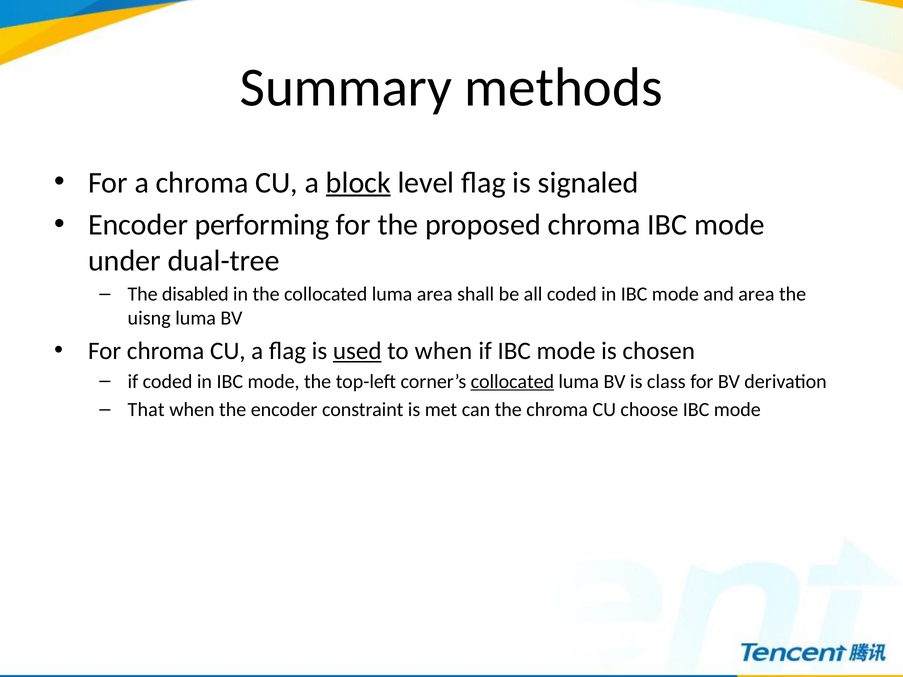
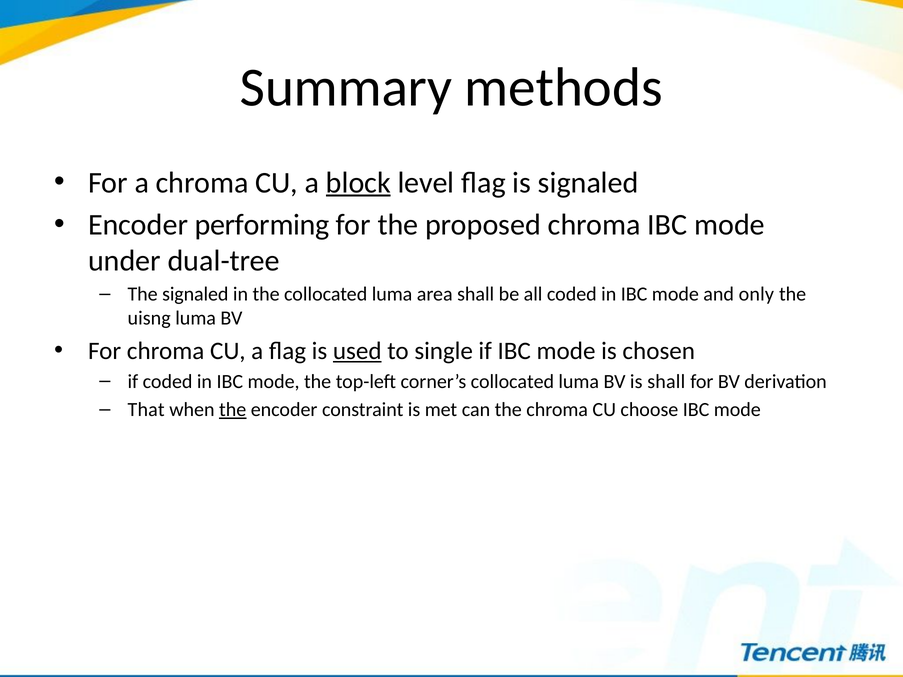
The disabled: disabled -> signaled
and area: area -> only
to when: when -> single
collocated at (512, 382) underline: present -> none
is class: class -> shall
the at (233, 410) underline: none -> present
